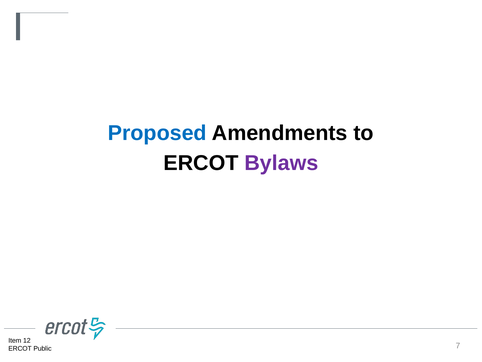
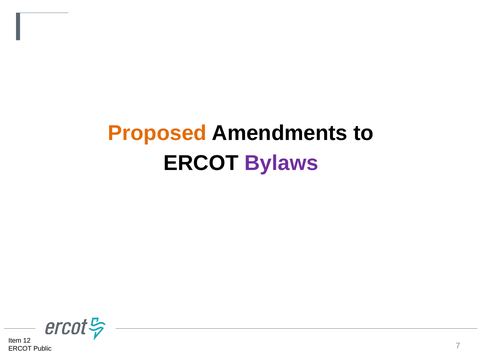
Proposed colour: blue -> orange
